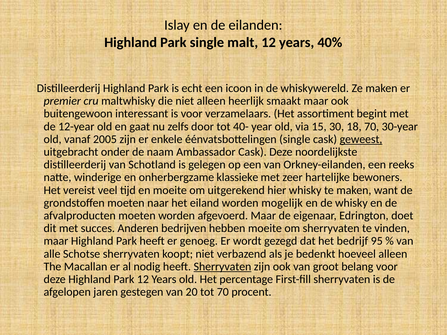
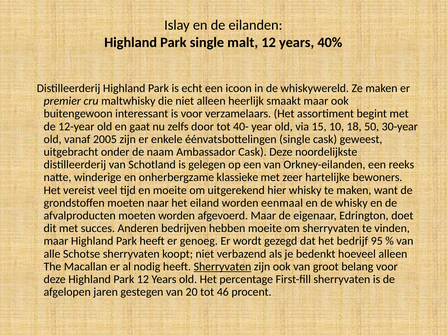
30: 30 -> 10
18 70: 70 -> 50
geweest underline: present -> none
mogelijk: mogelijk -> eenmaal
tot 70: 70 -> 46
